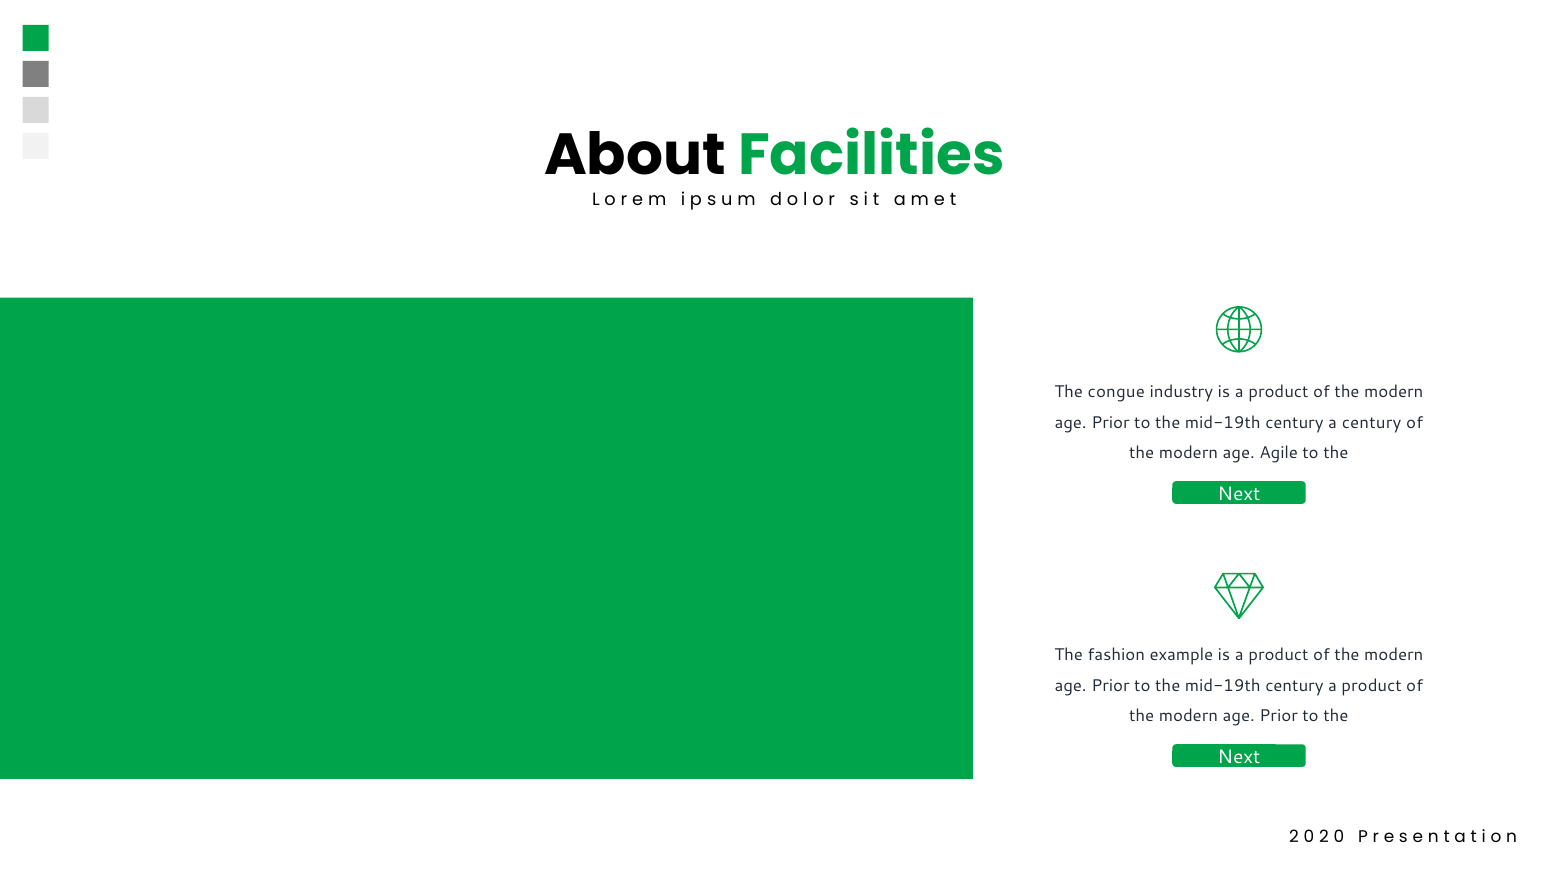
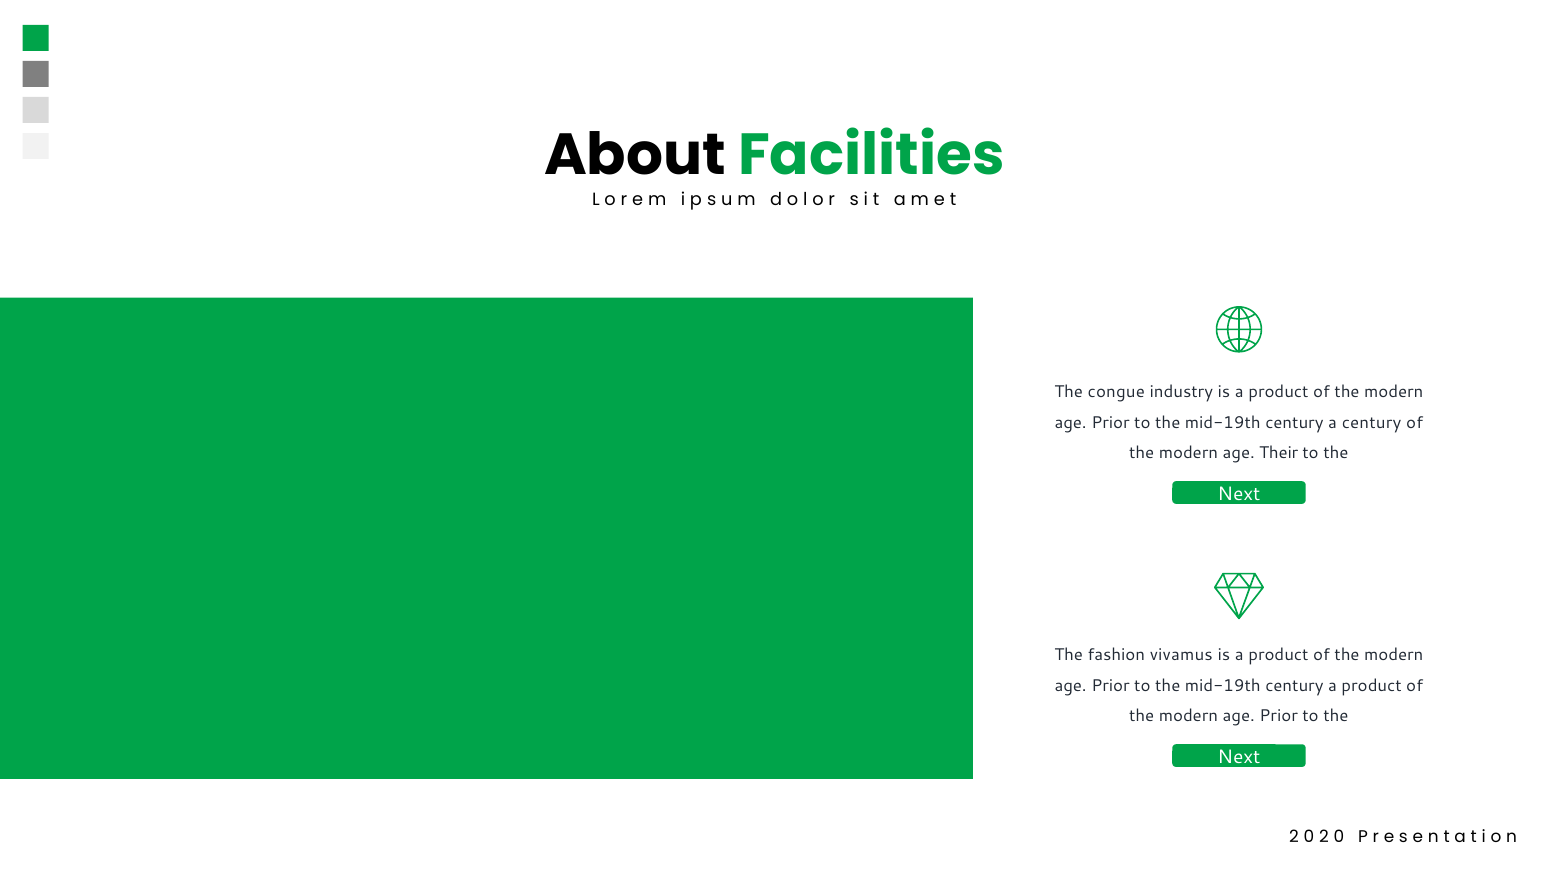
Agile: Agile -> Their
example: example -> vivamus
